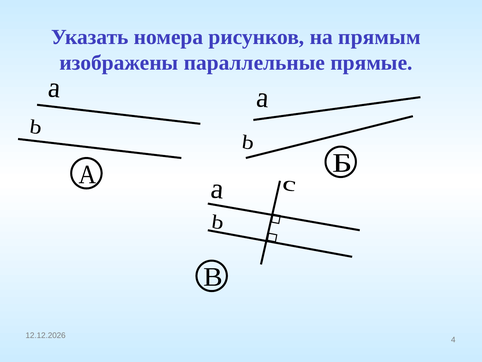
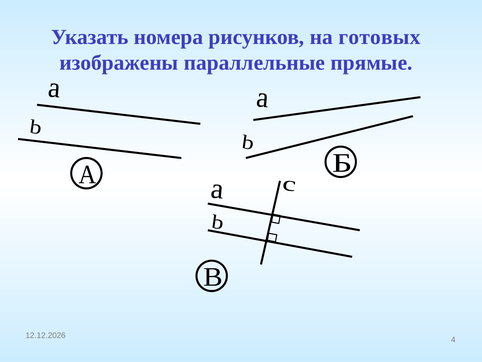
прямым: прямым -> готовых
